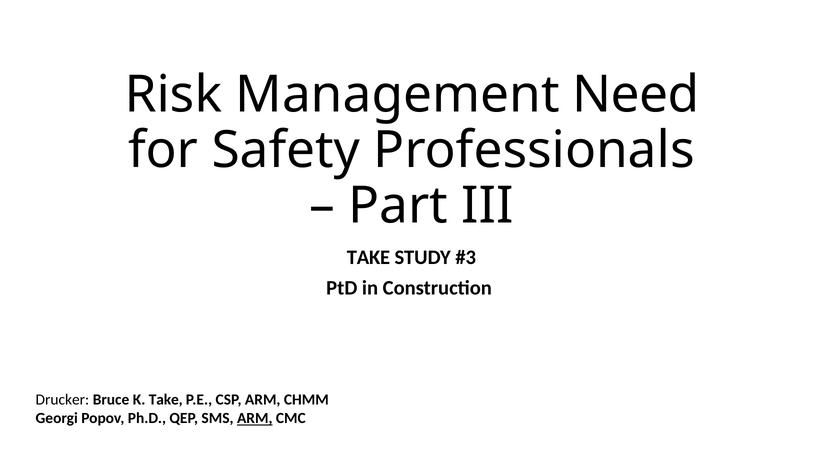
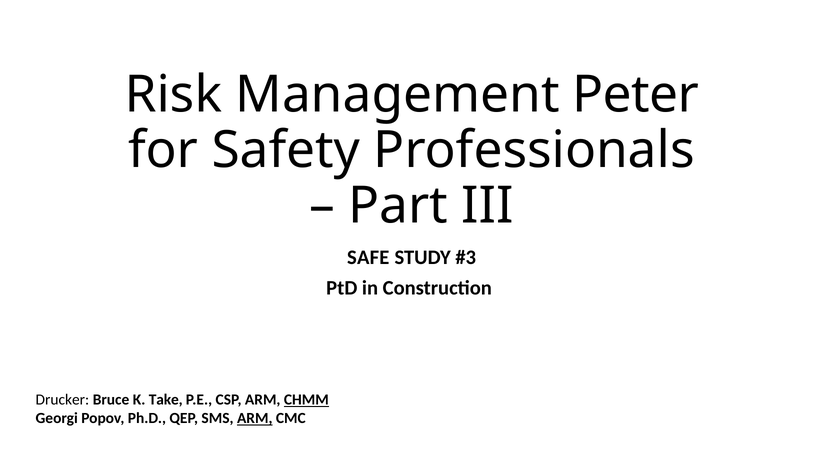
Need: Need -> Peter
TAKE at (368, 257): TAKE -> SAFE
CHMM underline: none -> present
